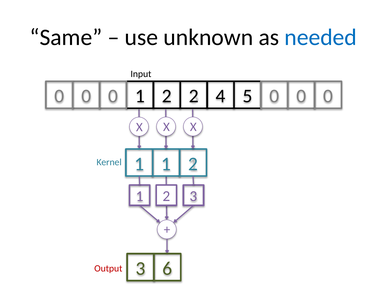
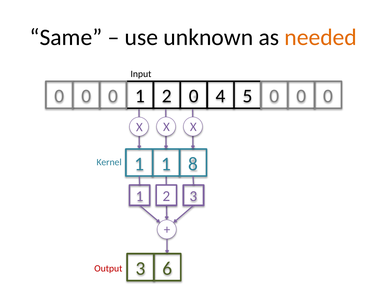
needed colour: blue -> orange
2 2: 2 -> 0
1 1 2: 2 -> 8
